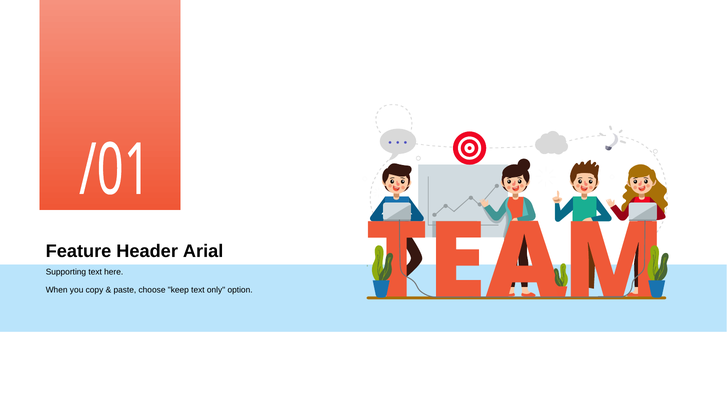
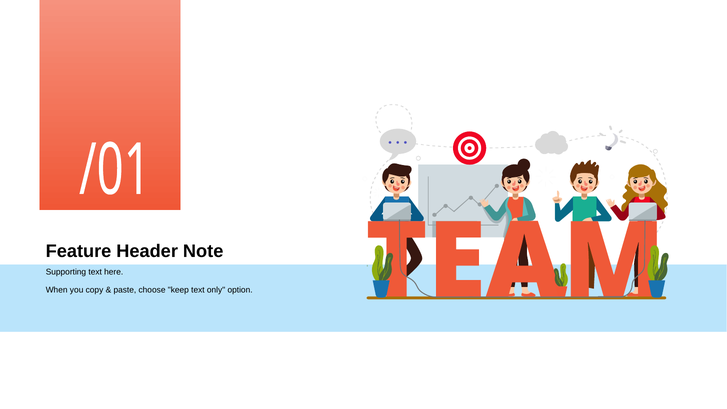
Arial: Arial -> Note
